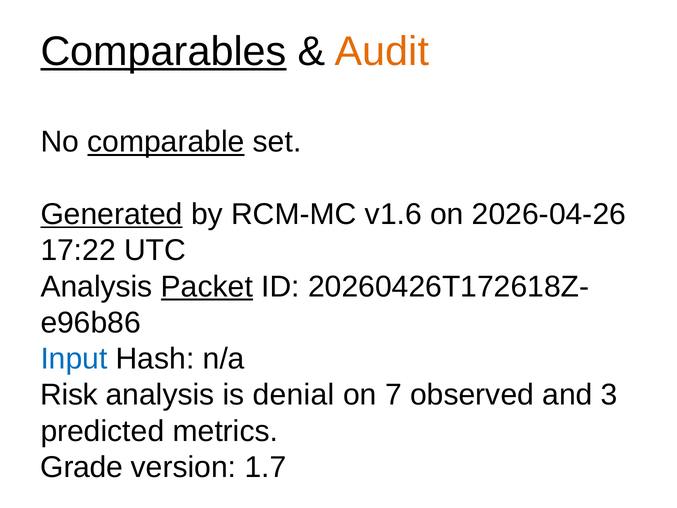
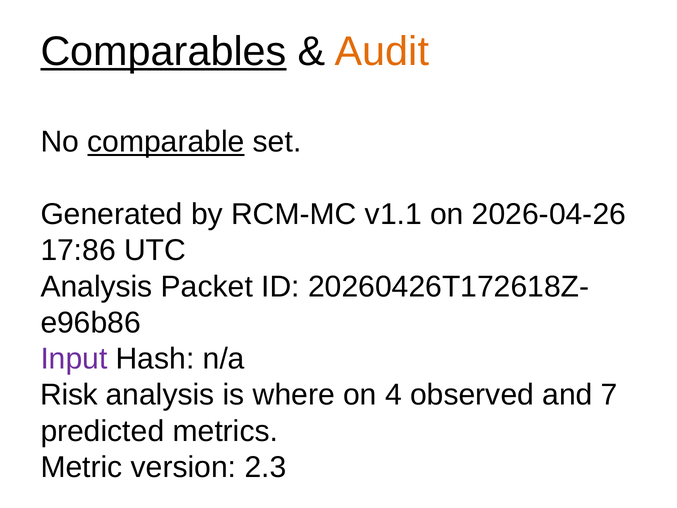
Generated underline: present -> none
v1.6: v1.6 -> v1.1
17:22: 17:22 -> 17:86
Packet underline: present -> none
Input colour: blue -> purple
denial: denial -> where
7: 7 -> 4
3: 3 -> 7
Grade: Grade -> Metric
1.7: 1.7 -> 2.3
